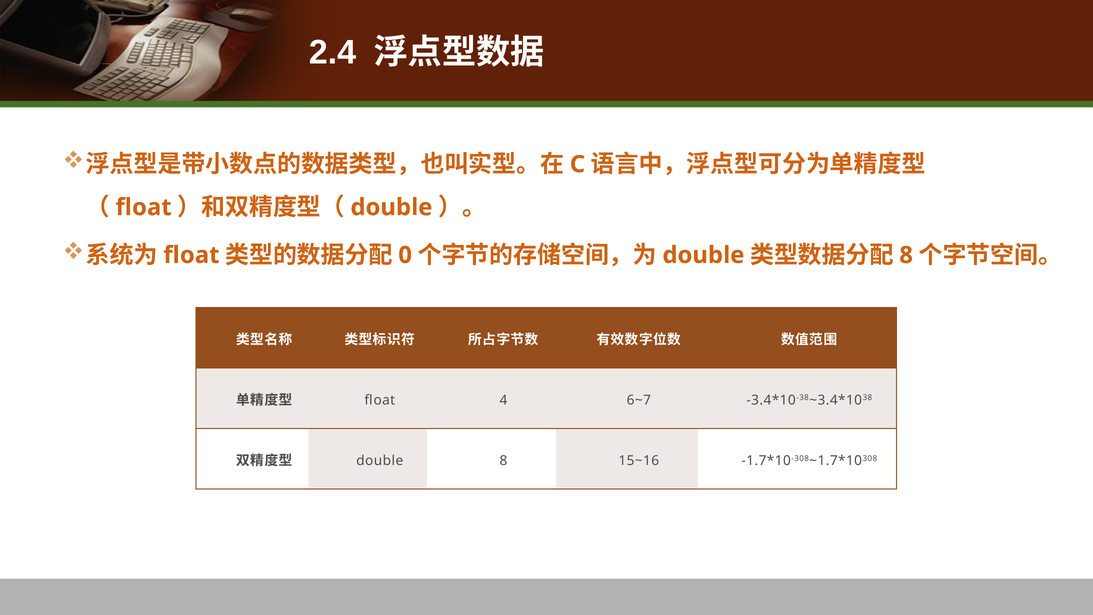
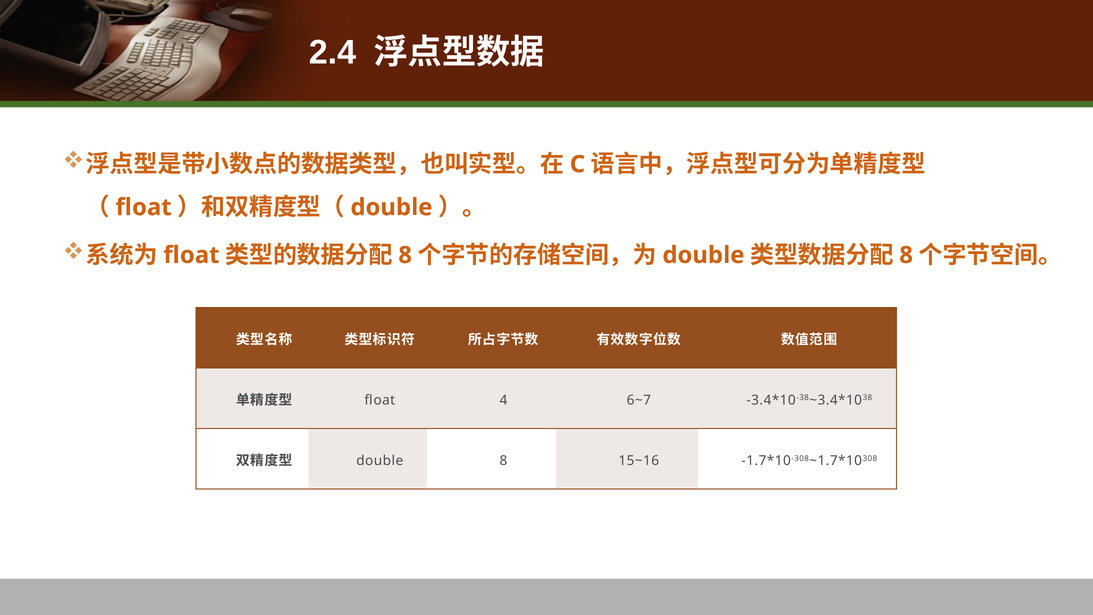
0 at (405, 255): 0 -> 8
